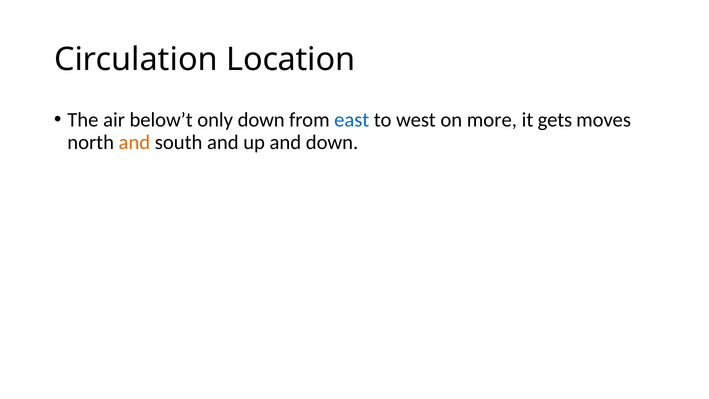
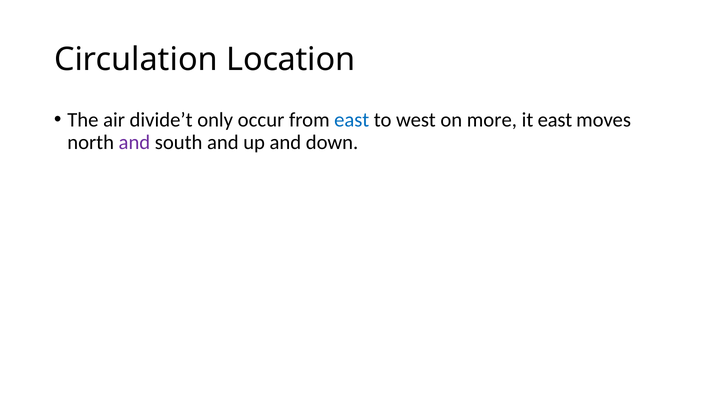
below’t: below’t -> divide’t
only down: down -> occur
it gets: gets -> east
and at (134, 142) colour: orange -> purple
